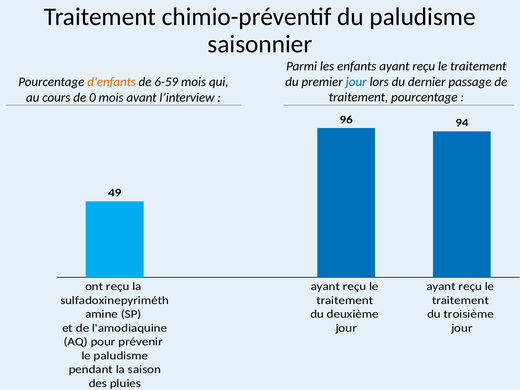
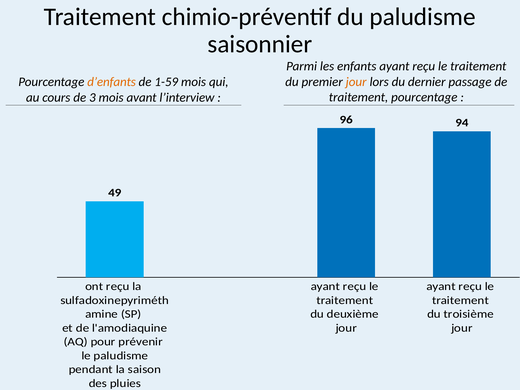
jour at (356, 82) colour: blue -> orange
6-59: 6-59 -> 1-59
0: 0 -> 3
